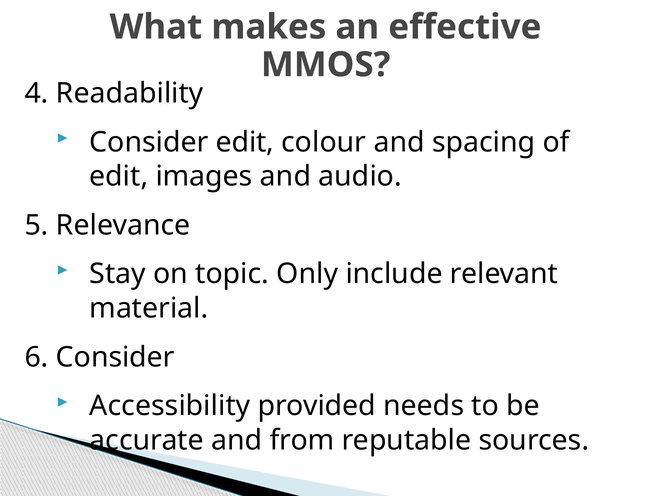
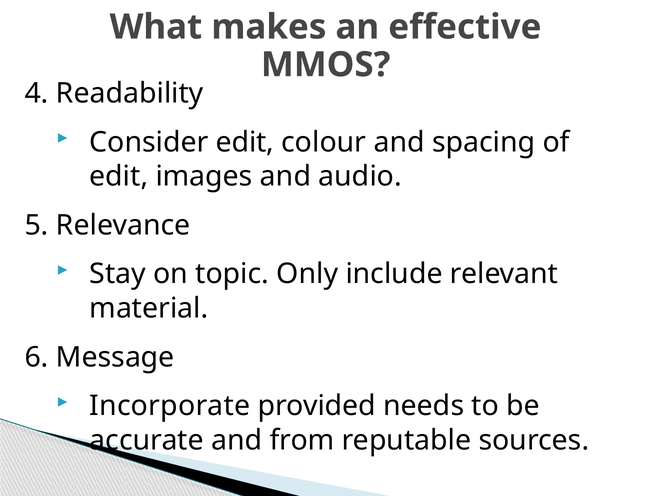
6 Consider: Consider -> Message
Accessibility: Accessibility -> Incorporate
